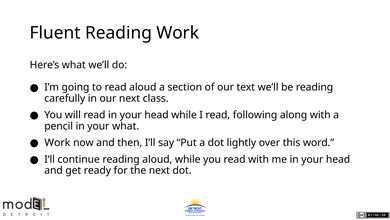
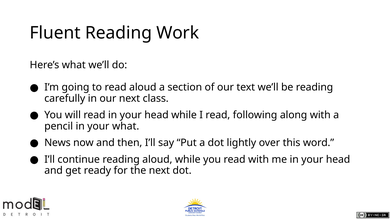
Work at (57, 142): Work -> News
